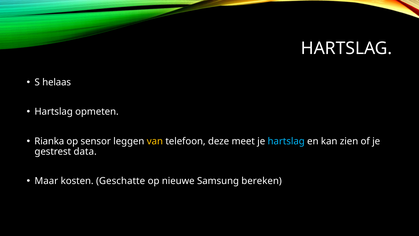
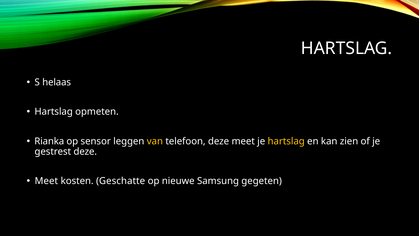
hartslag at (286, 141) colour: light blue -> yellow
gestrest data: data -> deze
Maar at (46, 181): Maar -> Meet
bereken: bereken -> gegeten
